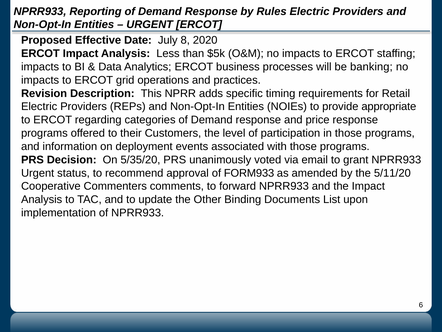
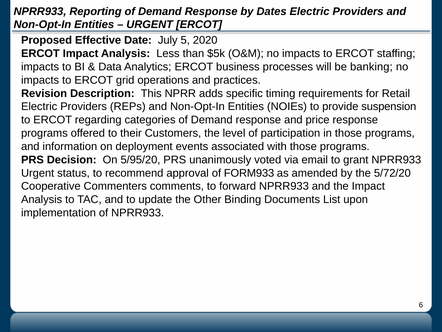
Rules: Rules -> Dates
8: 8 -> 5
appropriate: appropriate -> suspension
5/35/20: 5/35/20 -> 5/95/20
5/11/20: 5/11/20 -> 5/72/20
